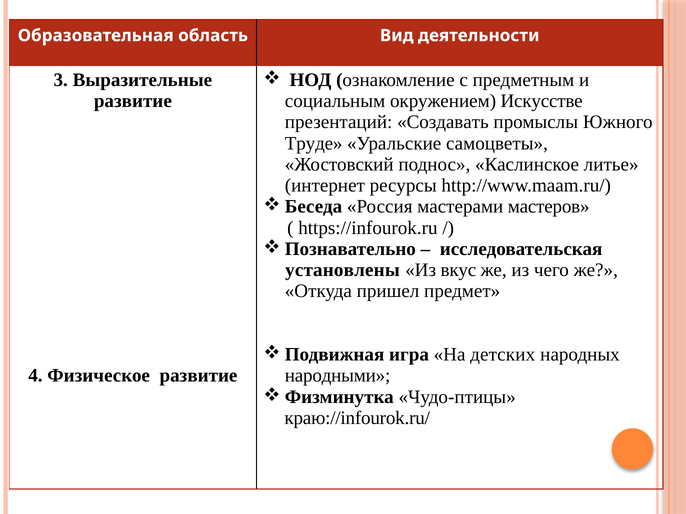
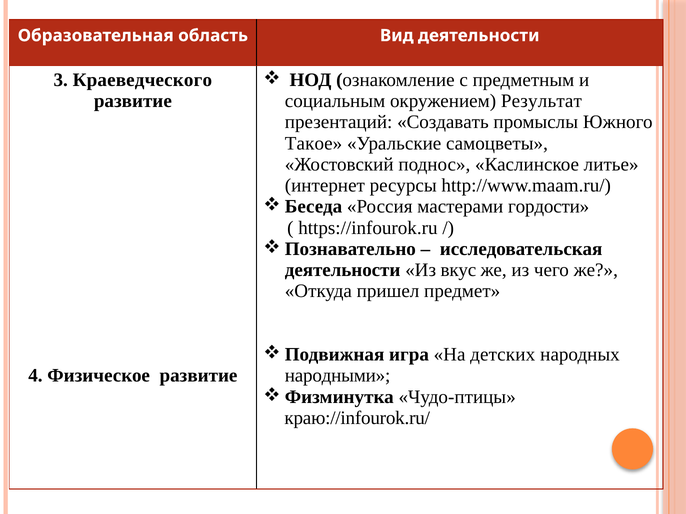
Выразительные: Выразительные -> Краеведческого
Искусстве: Искусстве -> Результат
Труде: Труде -> Такое
мастеров: мастеров -> гордости
установлены at (342, 270): установлены -> деятельности
